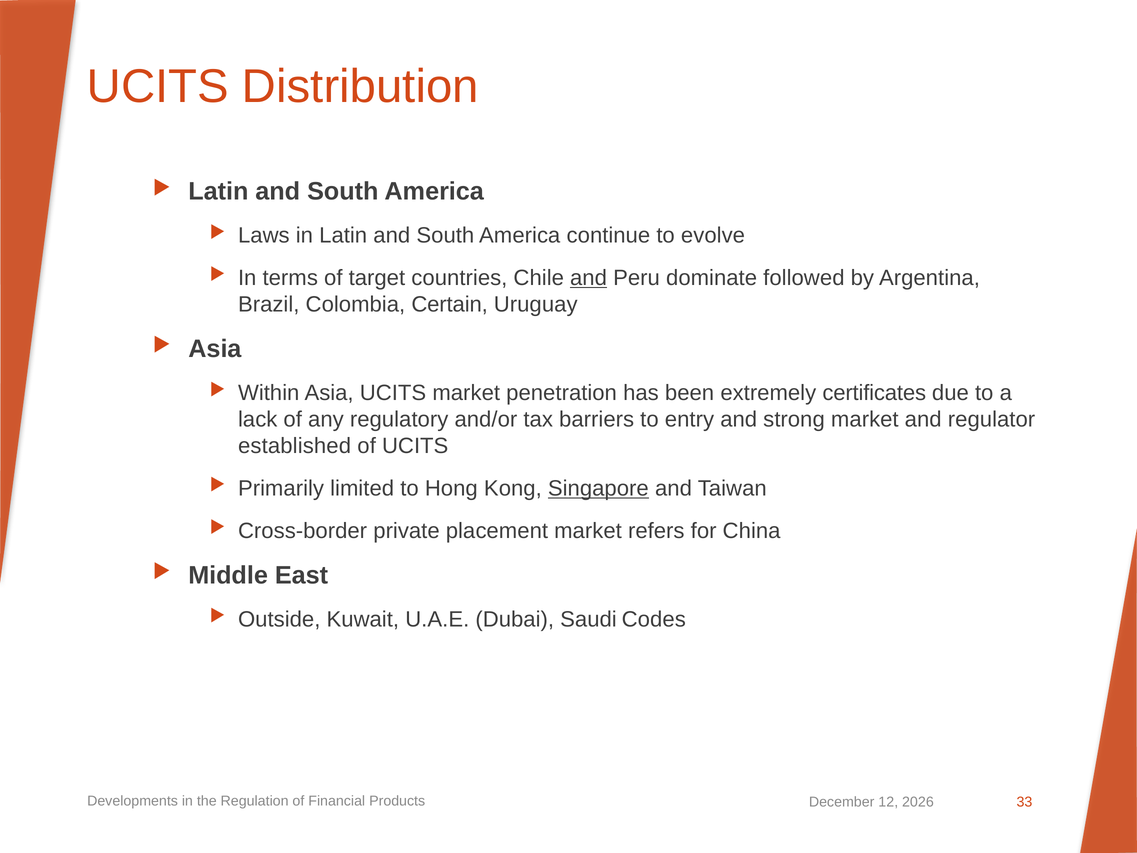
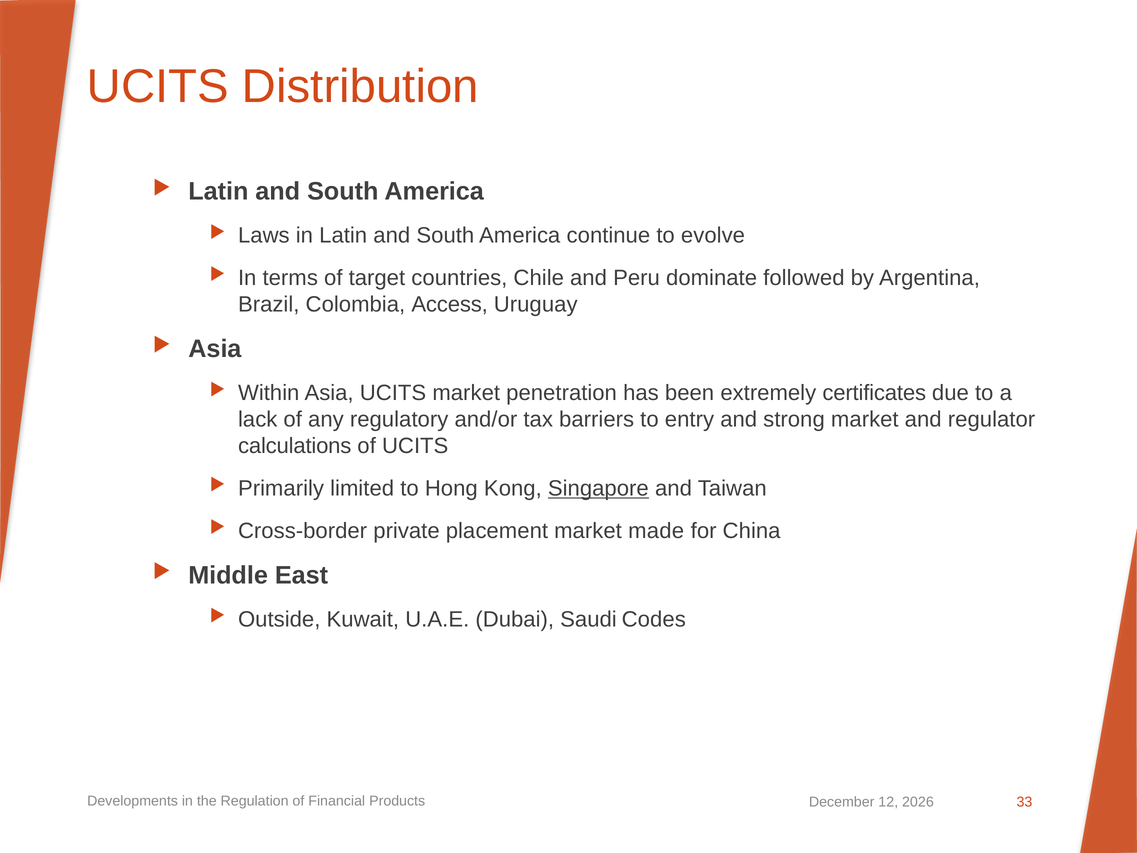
and at (589, 278) underline: present -> none
Certain: Certain -> Access
established: established -> calculations
refers: refers -> made
